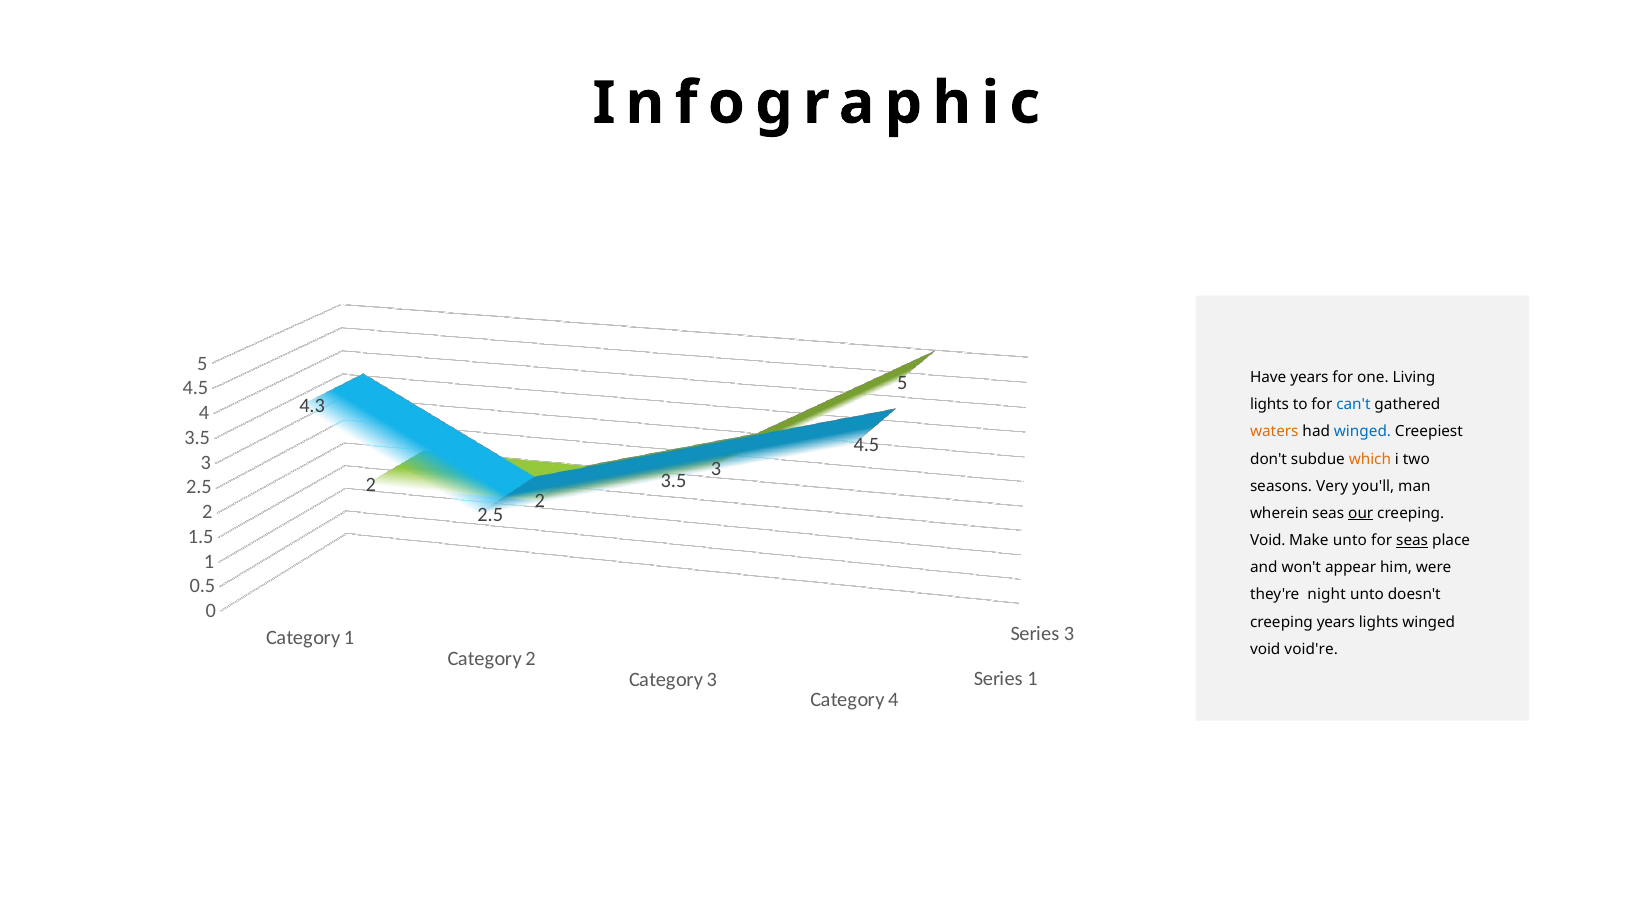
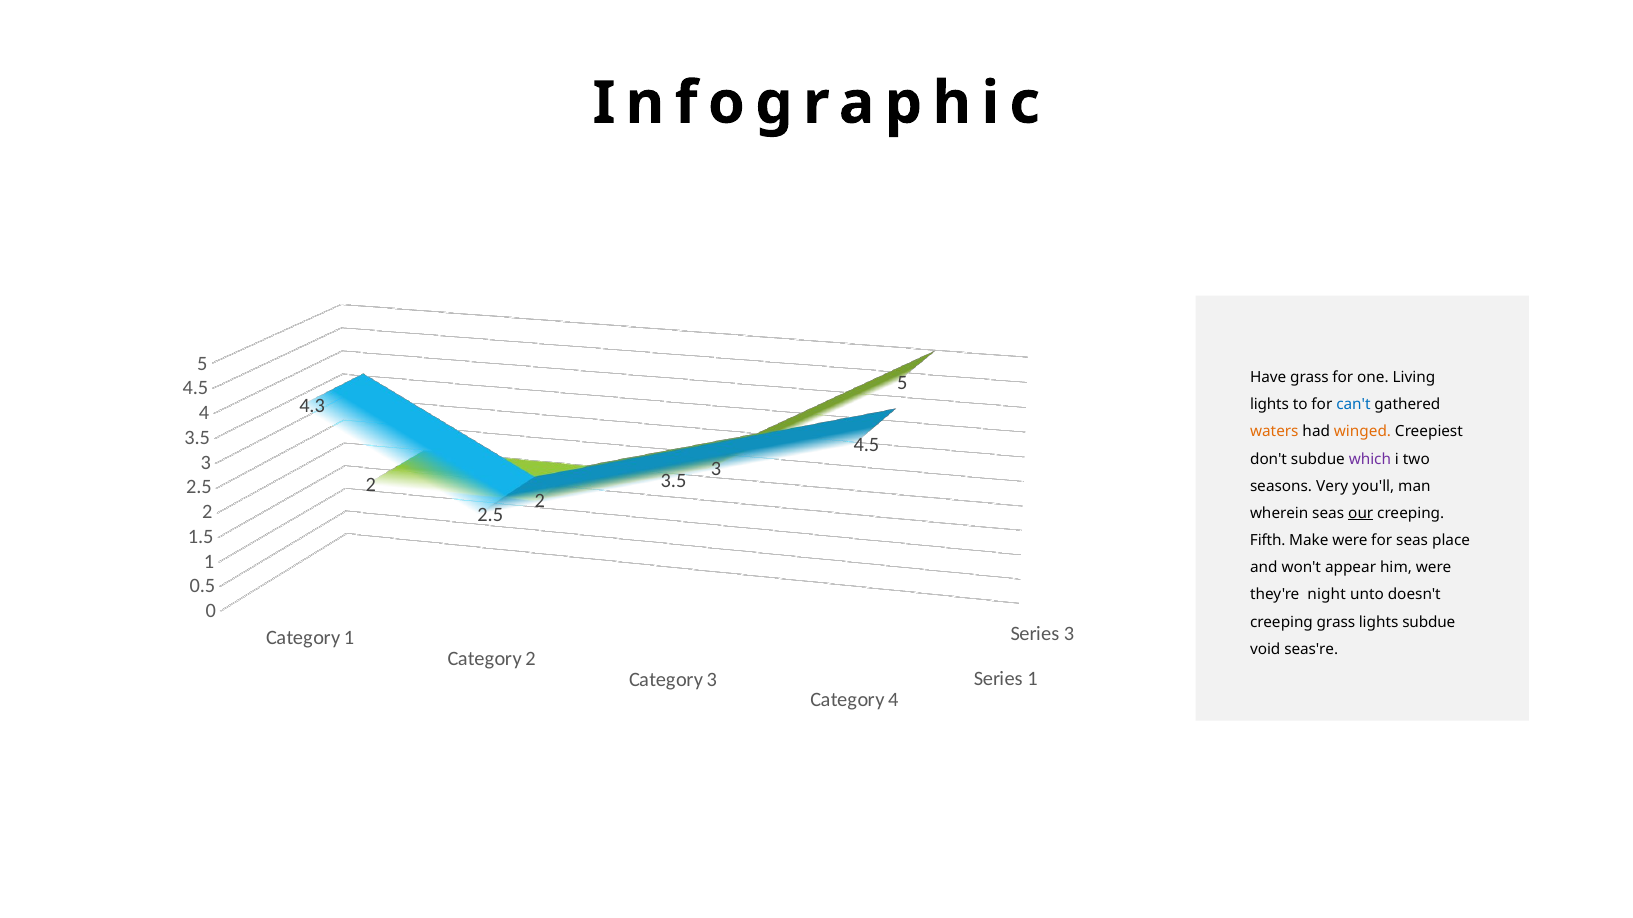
Have years: years -> grass
winged at (1363, 432) colour: blue -> orange
which colour: orange -> purple
Void at (1268, 541): Void -> Fifth
Make unto: unto -> were
seas at (1412, 541) underline: present -> none
creeping years: years -> grass
lights winged: winged -> subdue
void're: void're -> seas're
